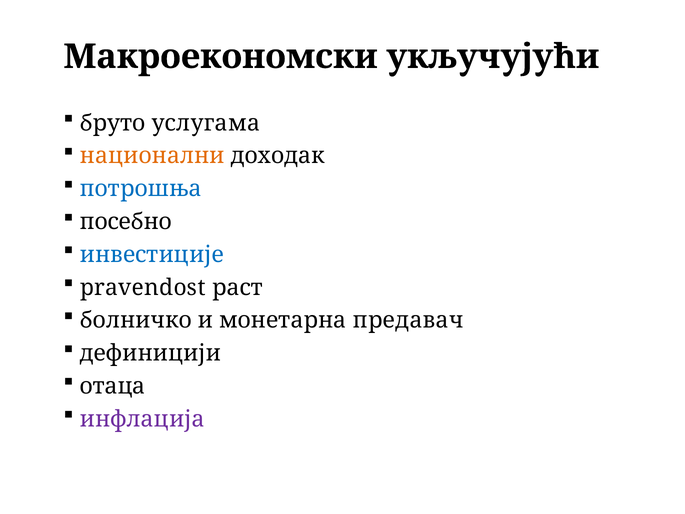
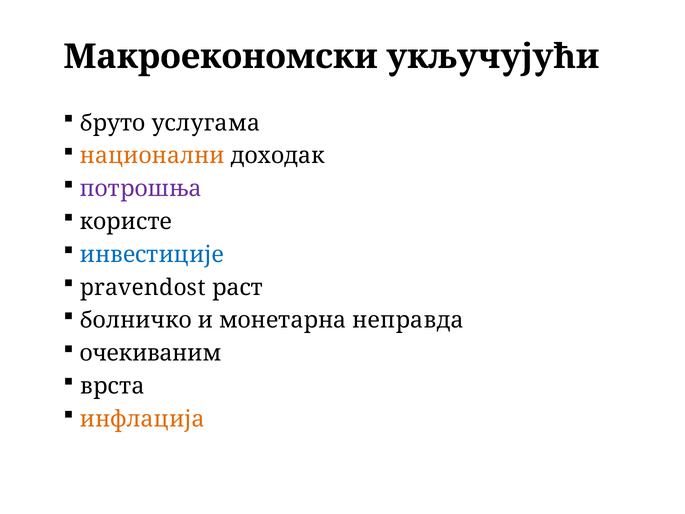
потрошња colour: blue -> purple
посебно: посебно -> користе
предавач: предавач -> неправда
дефиницији: дефиницији -> очекиваним
отаца: отаца -> врста
инфлација colour: purple -> orange
